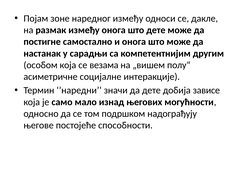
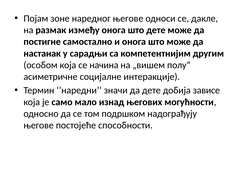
наредног између: између -> његове
везама: везама -> начина
